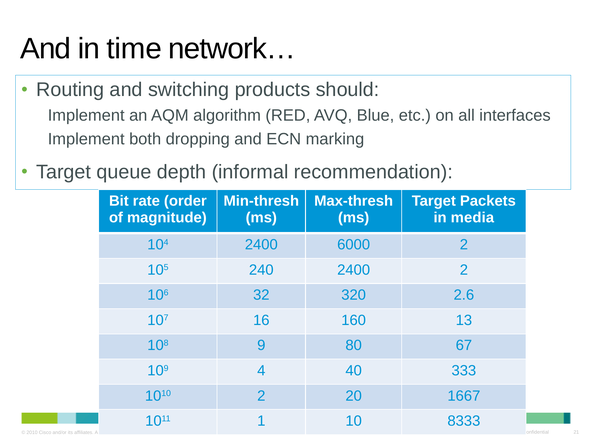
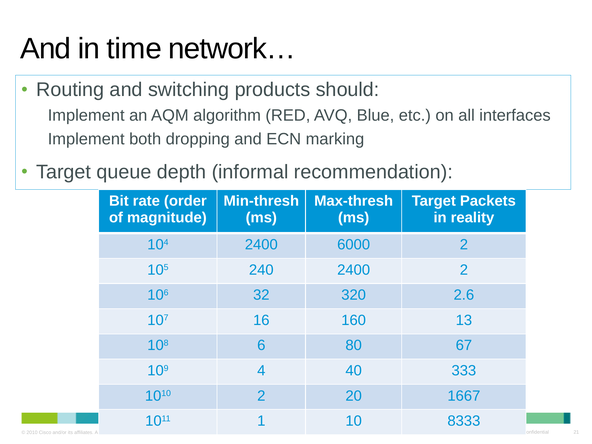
media: media -> reality
9: 9 -> 6
